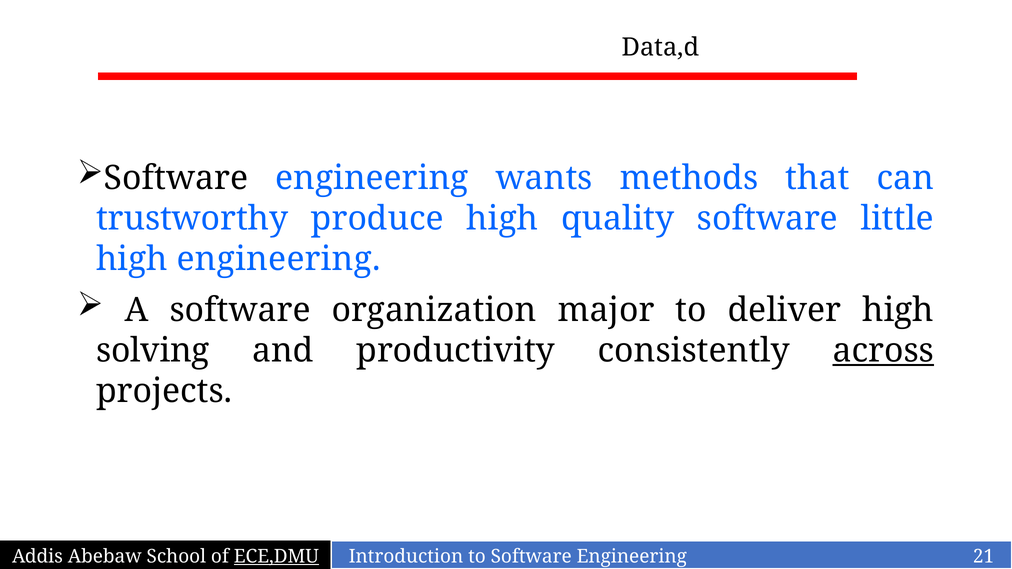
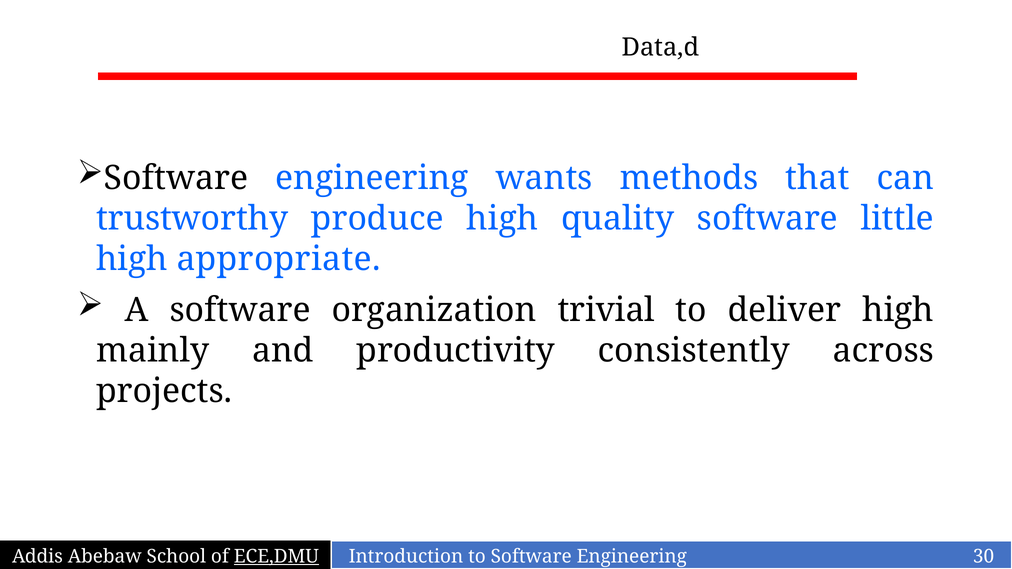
high engineering: engineering -> appropriate
major: major -> trivial
solving: solving -> mainly
across underline: present -> none
21: 21 -> 30
